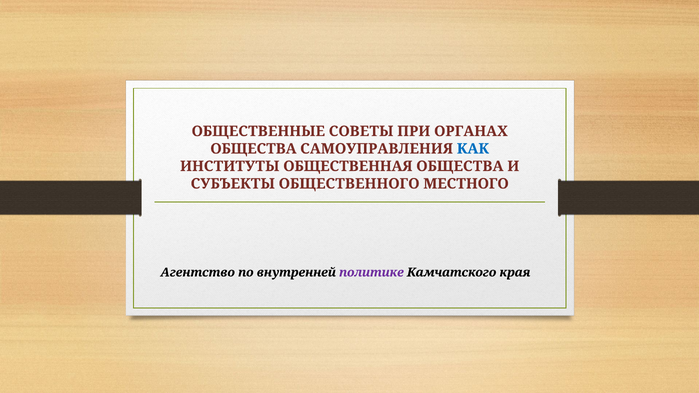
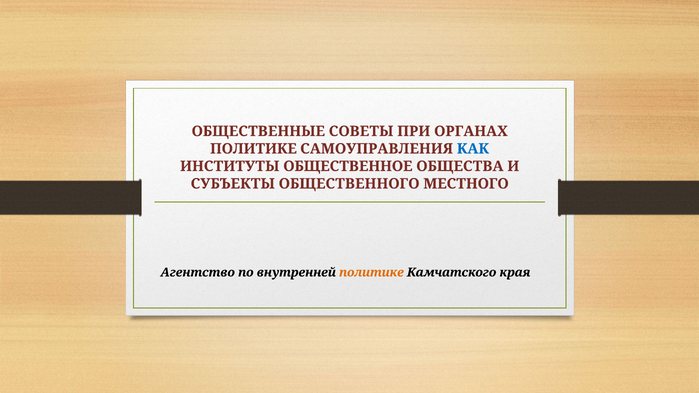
ОБЩЕСТВА at (254, 149): ОБЩЕСТВА -> ПОЛИТИКЕ
ОБЩЕСТВЕННАЯ: ОБЩЕСТВЕННАЯ -> ОБЩЕСТВЕННОЕ
политике at (371, 273) colour: purple -> orange
